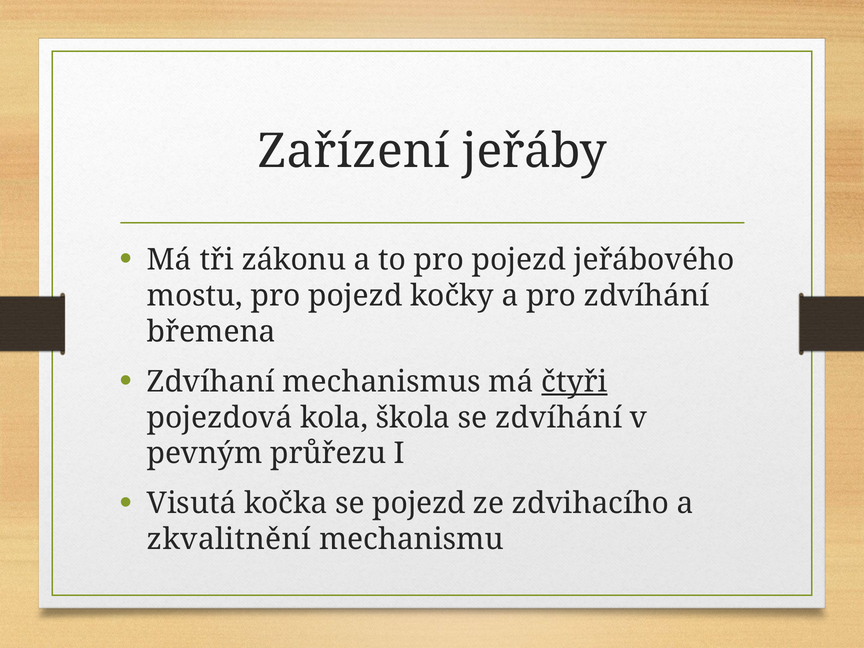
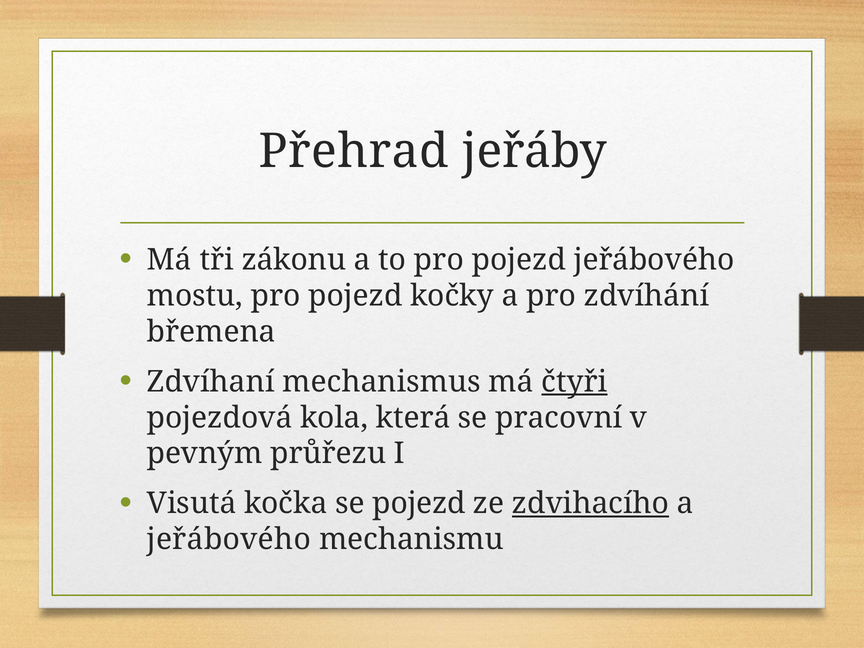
Zařízení: Zařízení -> Přehrad
škola: škola -> která
se zdvíhání: zdvíhání -> pracovní
zdvihacího underline: none -> present
zkvalitnění at (229, 540): zkvalitnění -> jeřábového
